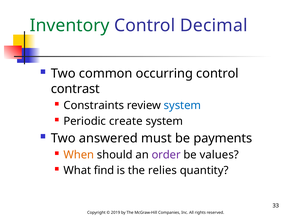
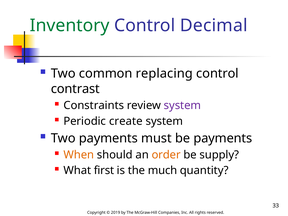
occurring: occurring -> replacing
system at (182, 105) colour: blue -> purple
Two answered: answered -> payments
order colour: purple -> orange
values: values -> supply
find: find -> first
relies: relies -> much
